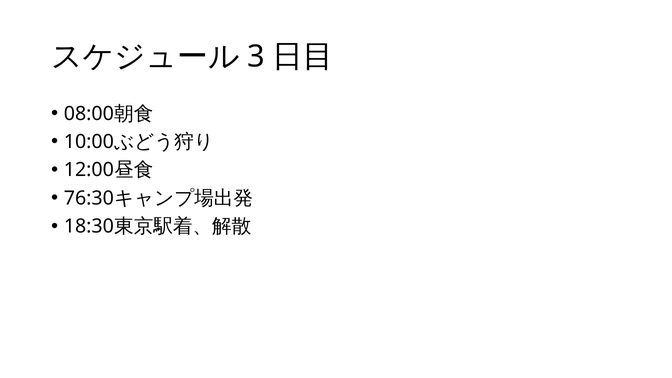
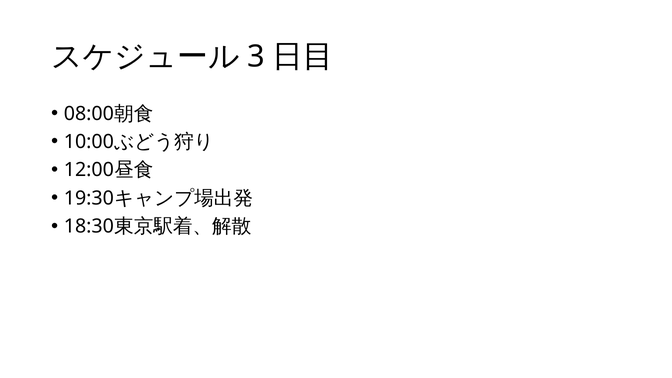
76:30: 76:30 -> 19:30
